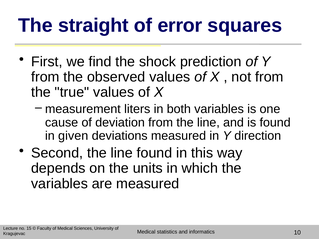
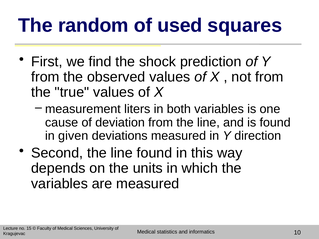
straight: straight -> random
error: error -> used
